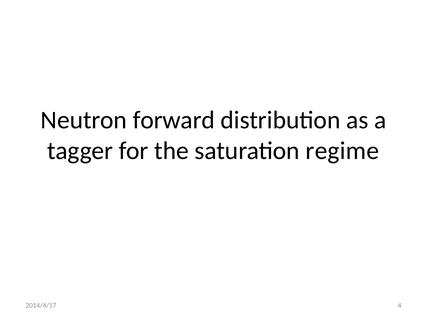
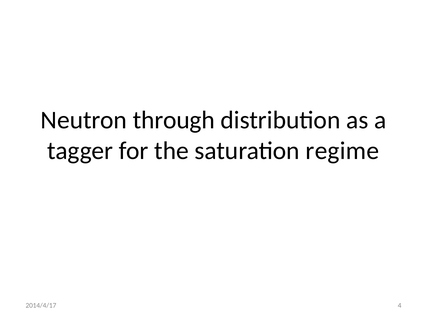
forward: forward -> through
